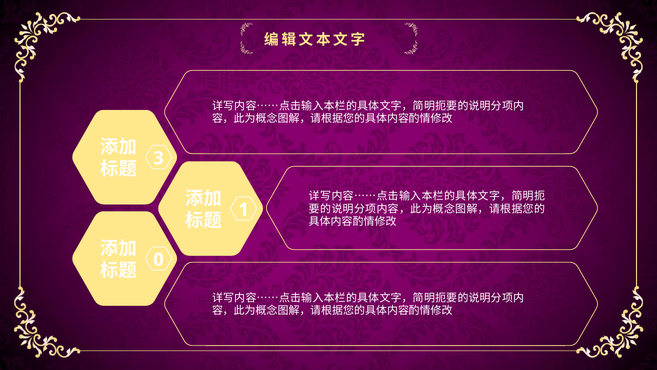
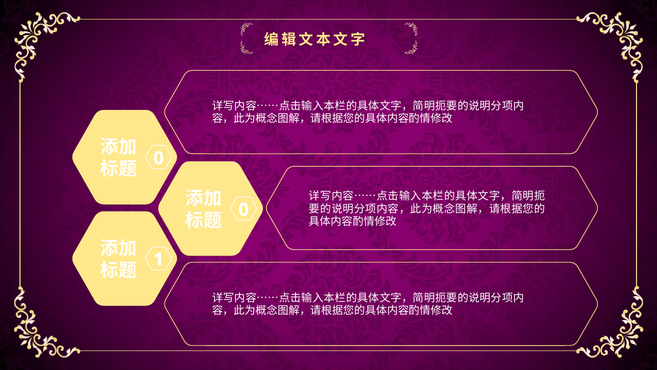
3 at (159, 158): 3 -> 0
1 at (244, 210): 1 -> 0
0: 0 -> 1
